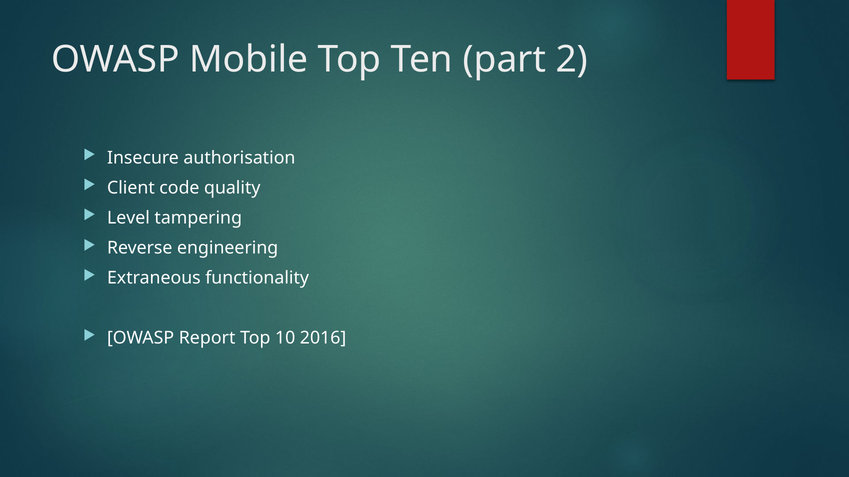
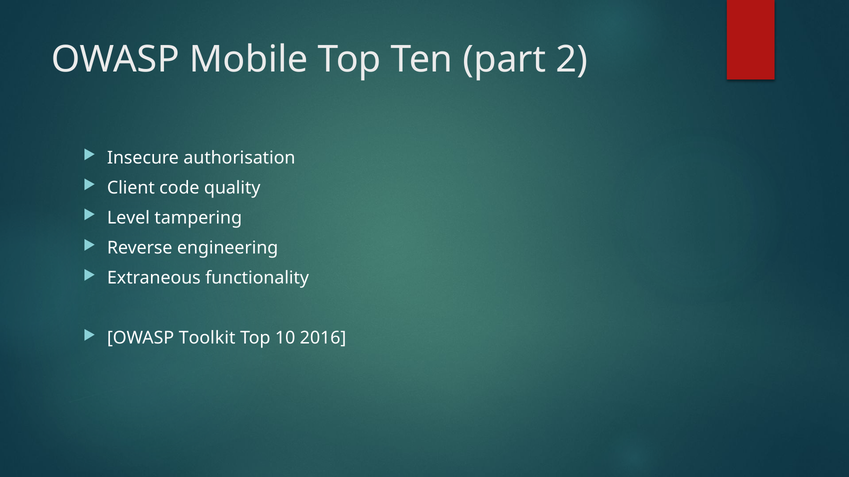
Report: Report -> Toolkit
